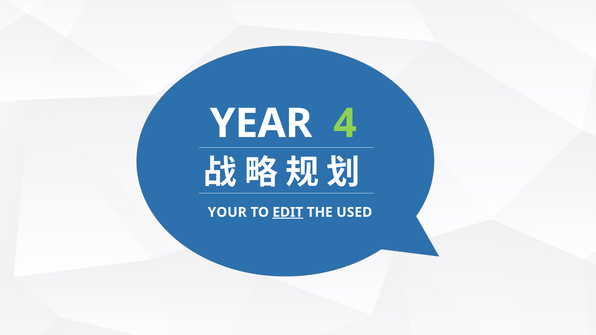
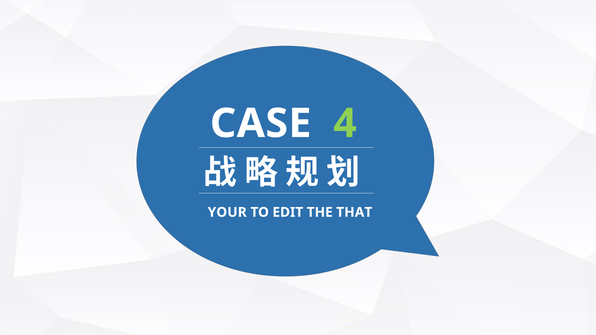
YEAR: YEAR -> CASE
EDIT underline: present -> none
USED: USED -> THAT
